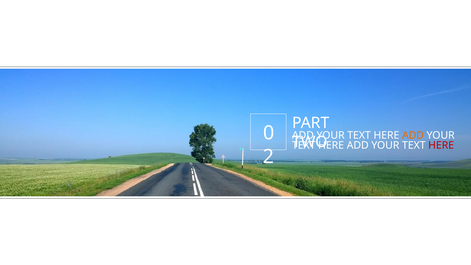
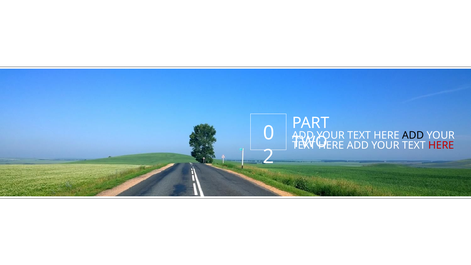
ADD at (413, 135) colour: orange -> black
